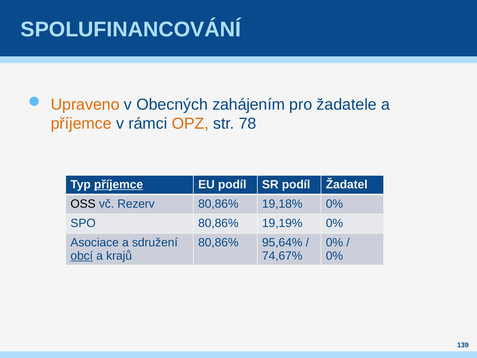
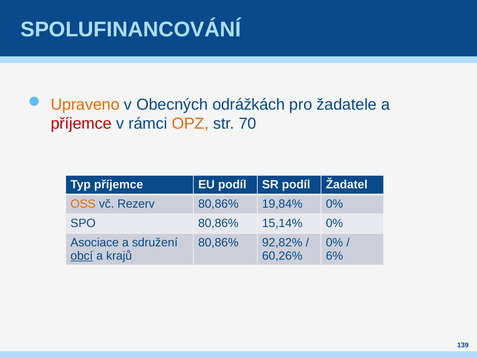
zahájením: zahájením -> odrážkách
příjemce at (81, 124) colour: orange -> red
78: 78 -> 70
příjemce at (119, 184) underline: present -> none
OSS colour: black -> orange
19,18%: 19,18% -> 19,84%
19,19%: 19,19% -> 15,14%
95,64%: 95,64% -> 92,82%
74,67%: 74,67% -> 60,26%
0% at (334, 256): 0% -> 6%
